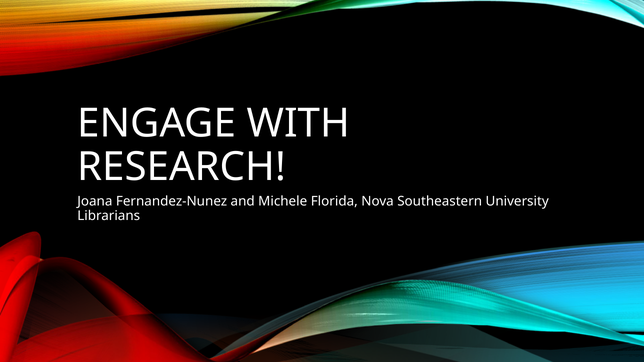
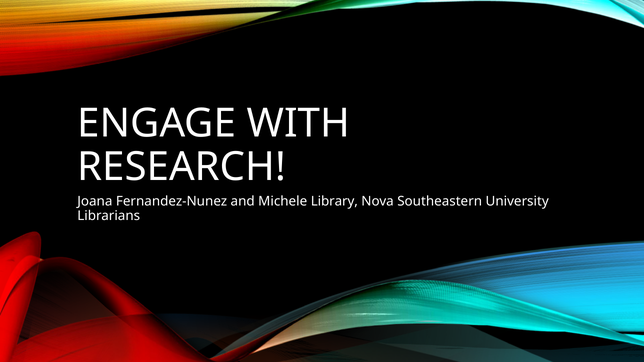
Florida: Florida -> Library
